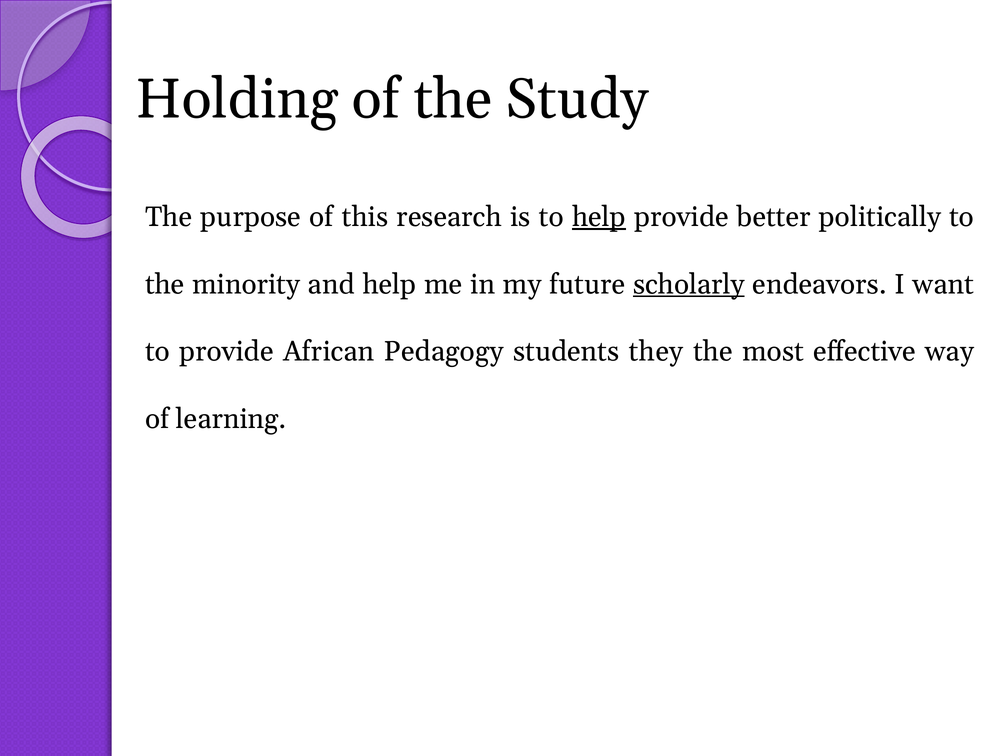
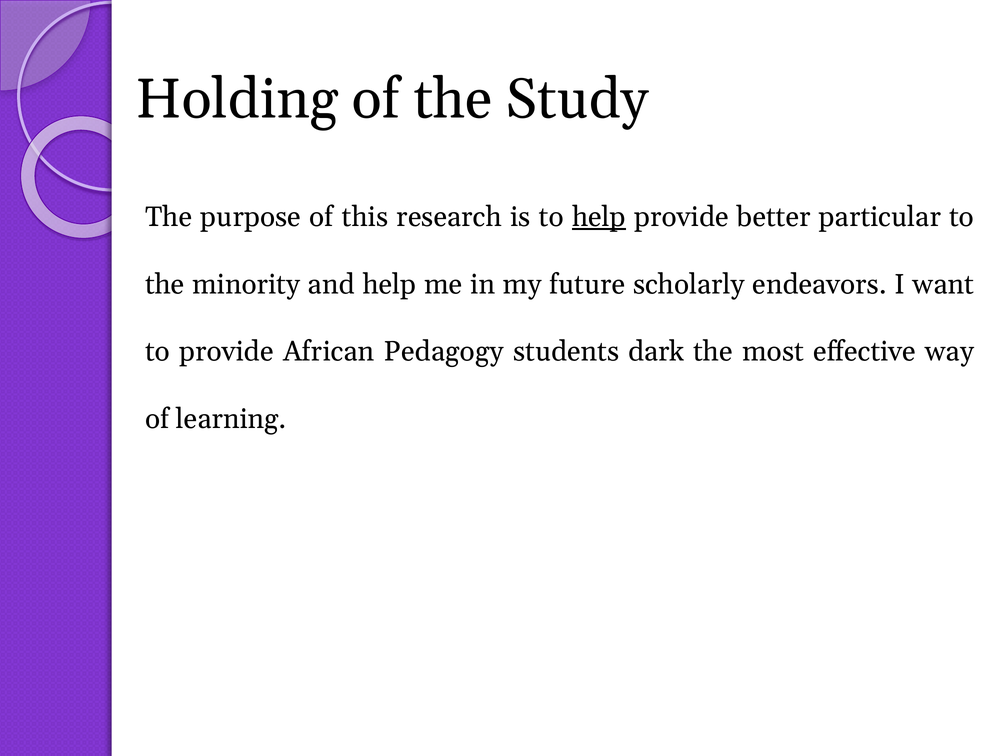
politically: politically -> particular
scholarly underline: present -> none
they: they -> dark
